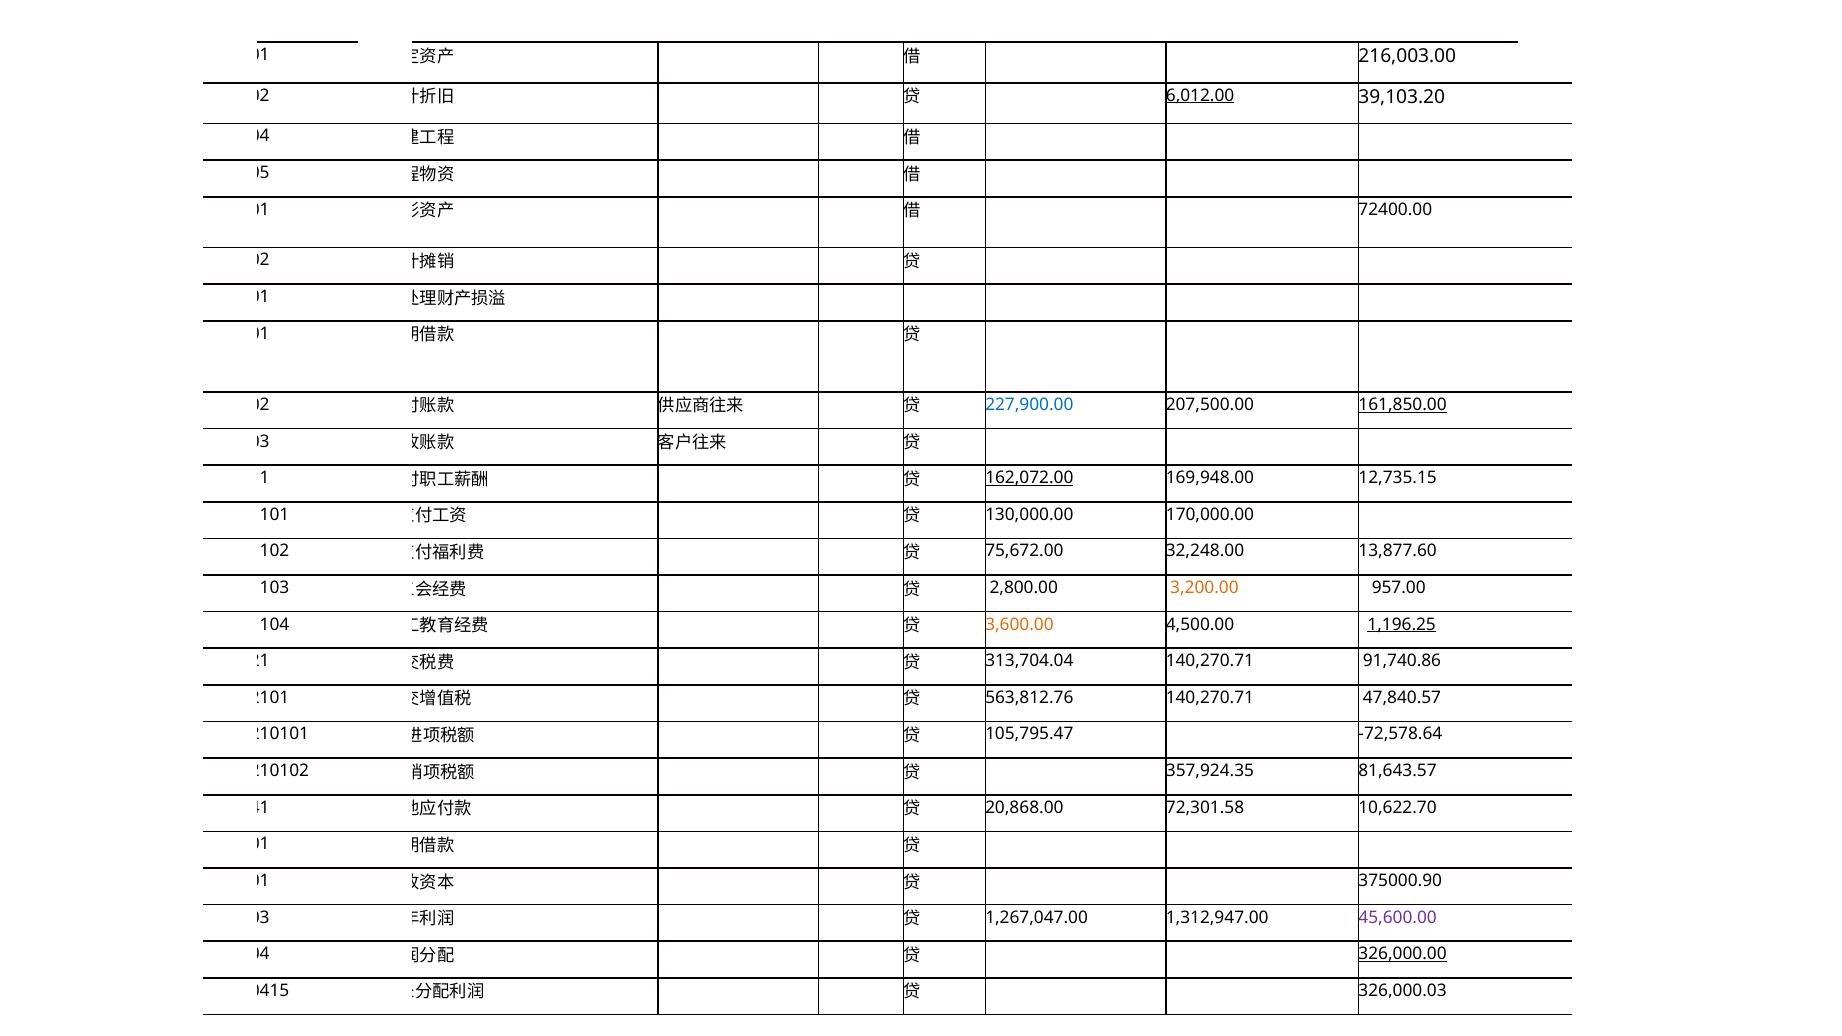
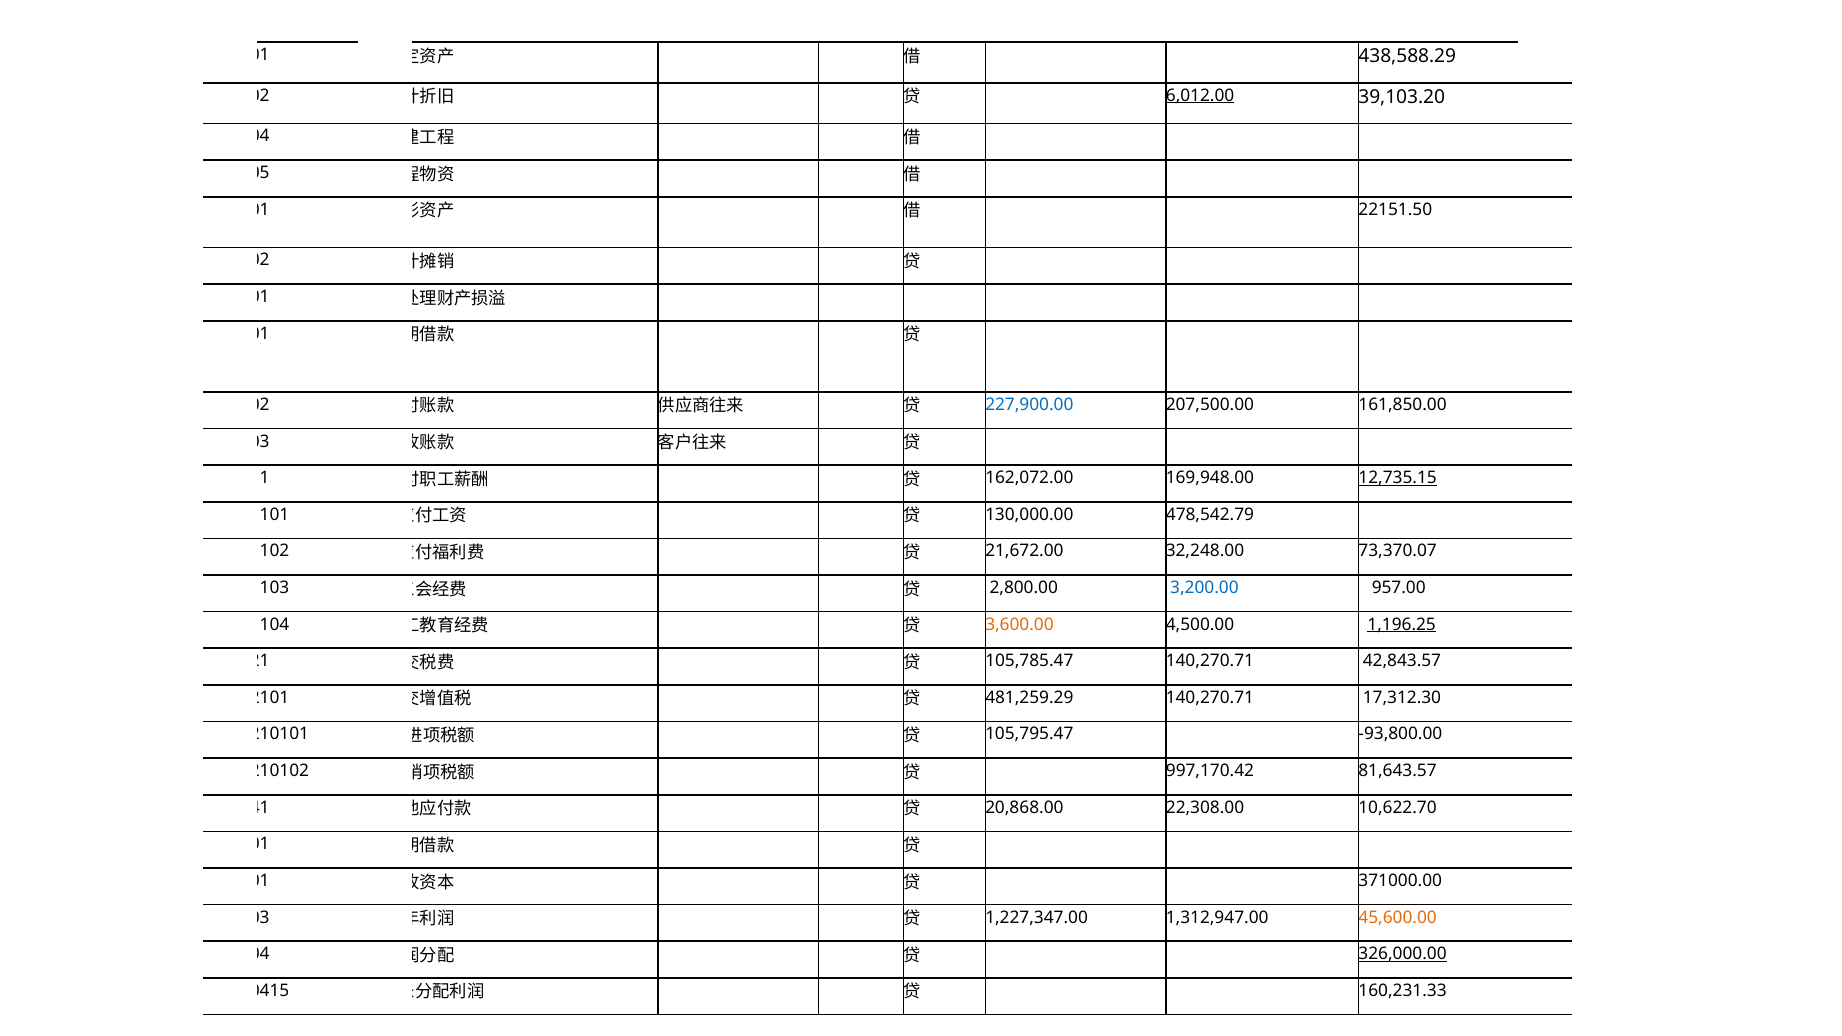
216,003.00: 216,003.00 -> 438,588.29
72400.00: 72400.00 -> 22151.50
161,850.00 underline: present -> none
162,072.00 underline: present -> none
12,735.15 underline: none -> present
170,000.00: 170,000.00 -> 478,542.79
75,672.00: 75,672.00 -> 21,672.00
13,877.60: 13,877.60 -> 73,370.07
3,200.00 colour: orange -> blue
313,704.04: 313,704.04 -> 105,785.47
91,740.86: 91,740.86 -> 42,843.57
563,812.76: 563,812.76 -> 481,259.29
47,840.57: 47,840.57 -> 17,312.30
-72,578.64: -72,578.64 -> -93,800.00
357,924.35: 357,924.35 -> 997,170.42
72,301.58: 72,301.58 -> 22,308.00
375000.90: 375000.90 -> 371000.00
1,267,047.00: 1,267,047.00 -> 1,227,347.00
45,600.00 colour: purple -> orange
326,000.03: 326,000.03 -> 160,231.33
